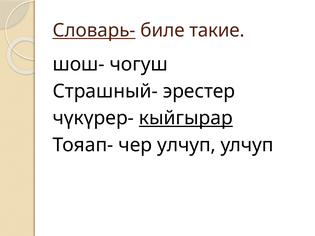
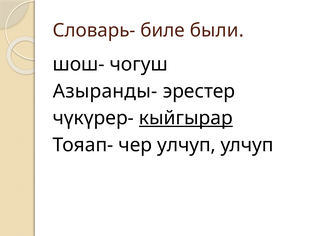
Словарь- underline: present -> none
такие: такие -> были
Страшный-: Страшный- -> Азыранды-
